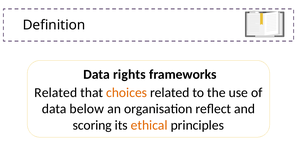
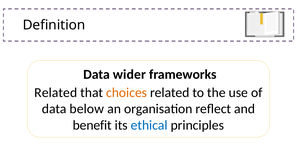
rights: rights -> wider
scoring: scoring -> benefit
ethical colour: orange -> blue
